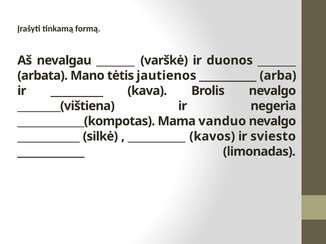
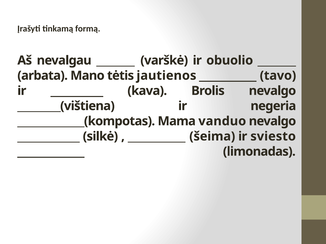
duonos: duonos -> obuolio
arba: arba -> tavo
kavos: kavos -> šeima
